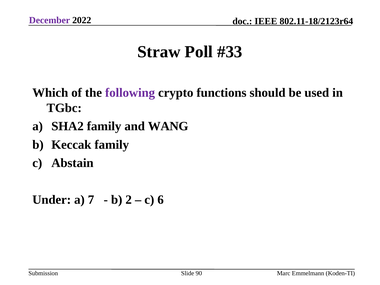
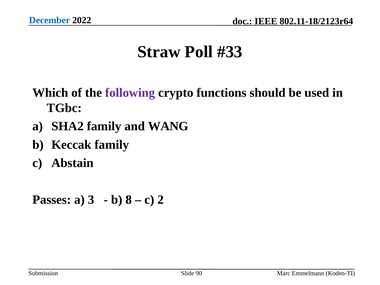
December colour: purple -> blue
Under: Under -> Passes
7: 7 -> 3
2: 2 -> 8
6: 6 -> 2
